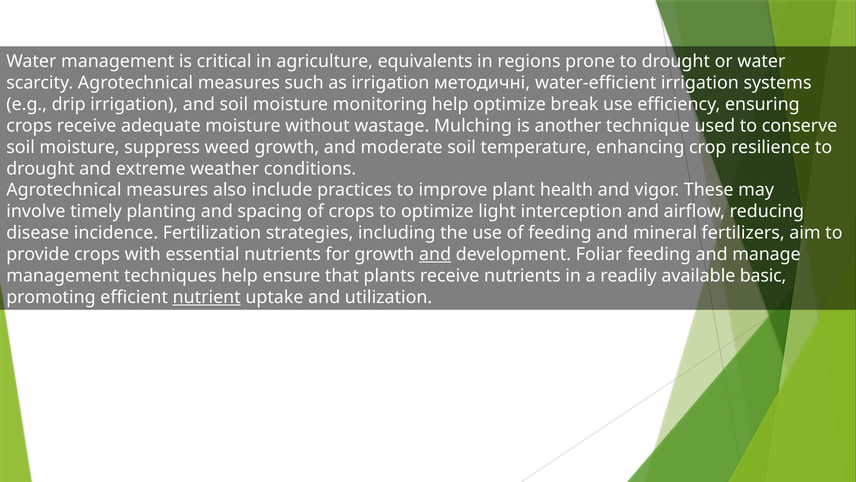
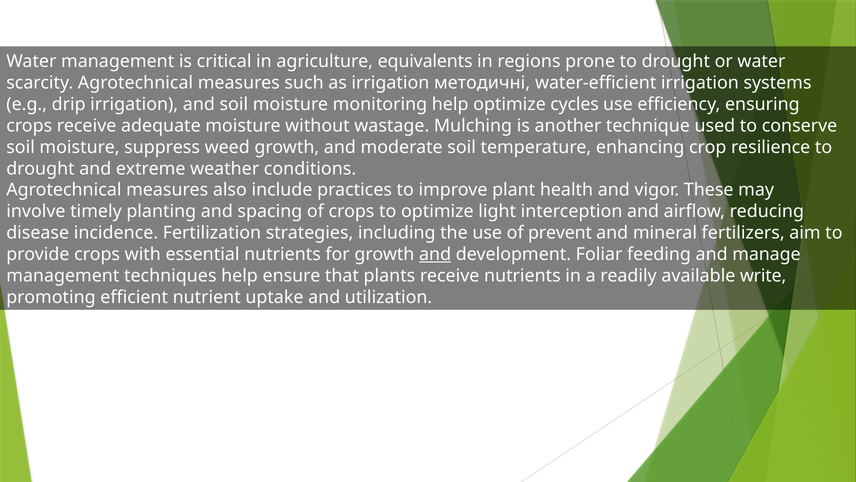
break: break -> cycles
of feeding: feeding -> prevent
basic: basic -> write
nutrient underline: present -> none
